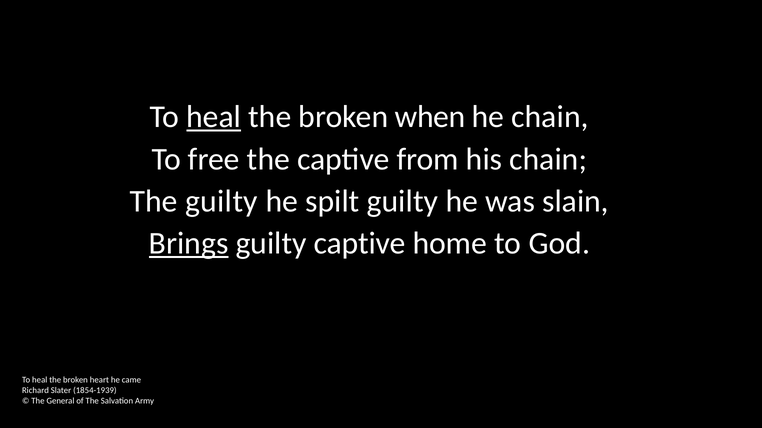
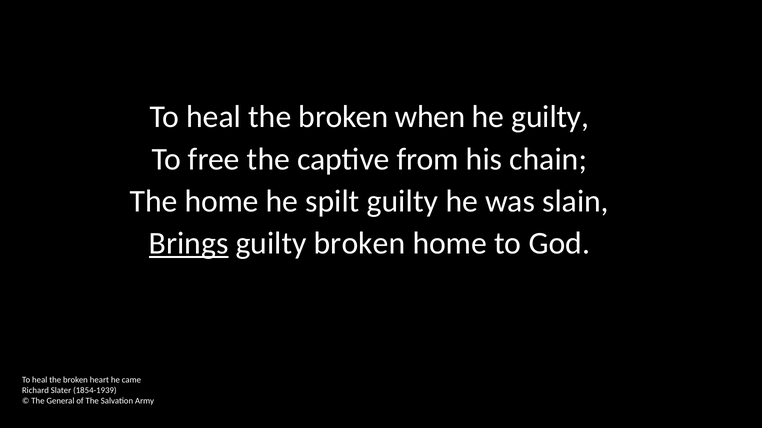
heal at (214, 117) underline: present -> none
he chain: chain -> guilty
The guilty: guilty -> home
guilty captive: captive -> broken
